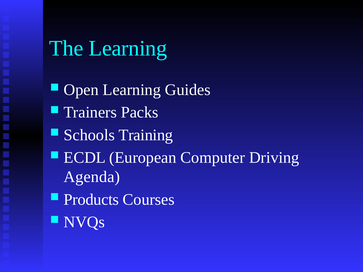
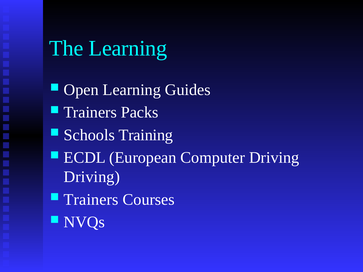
Agenda at (92, 177): Agenda -> Driving
Products at (91, 200): Products -> Trainers
